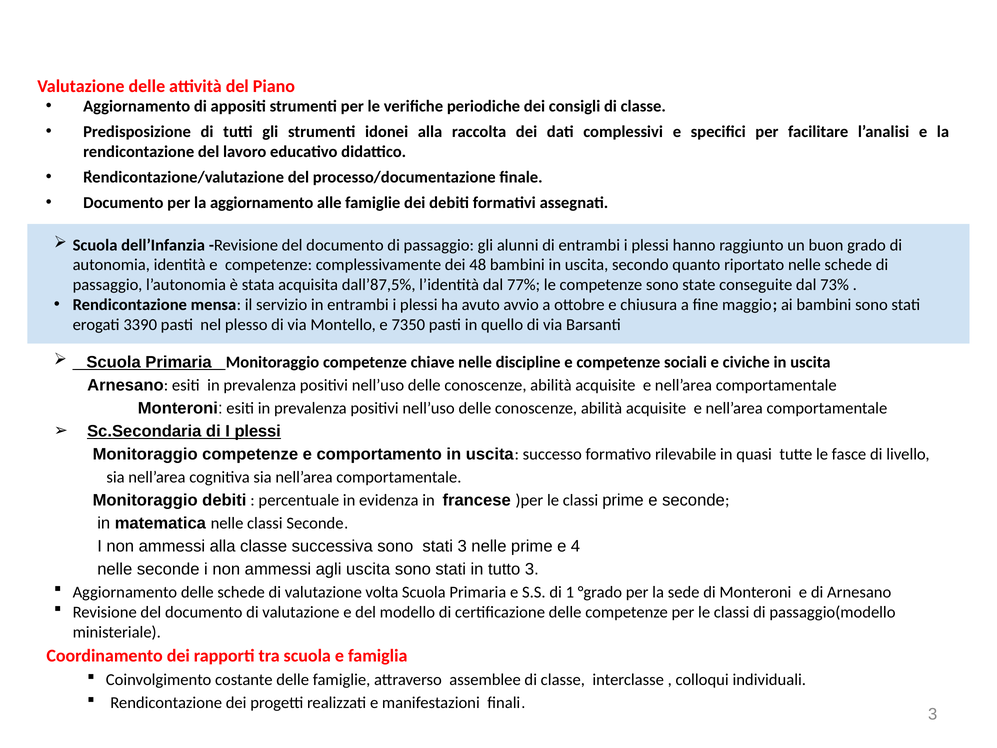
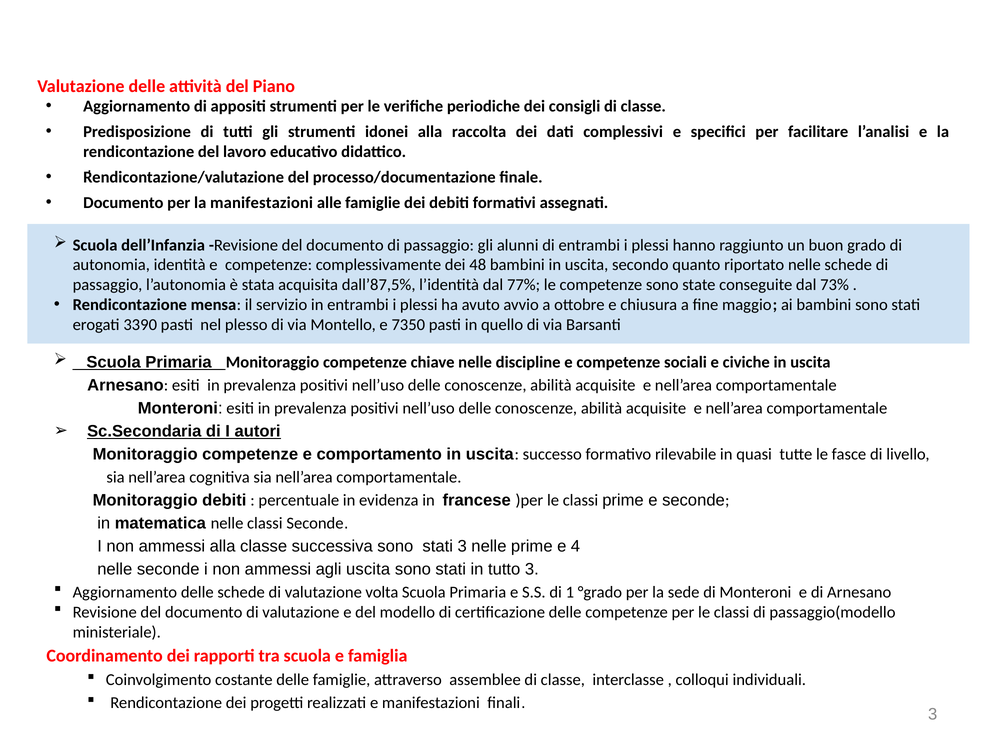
la aggiornamento: aggiornamento -> manifestazioni
di I plessi: plessi -> autori
